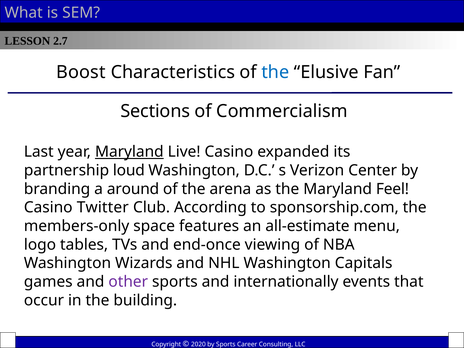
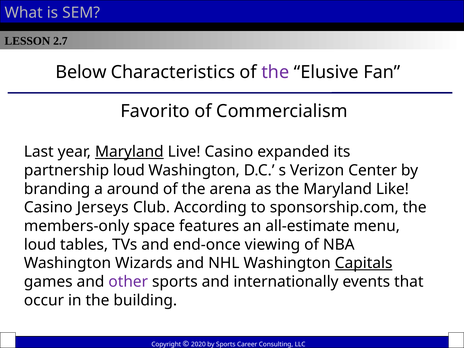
Boost: Boost -> Below
the at (275, 72) colour: blue -> purple
Sections: Sections -> Favorito
Feel: Feel -> Like
Twitter: Twitter -> Jerseys
logo at (40, 245): logo -> loud
Capitals underline: none -> present
